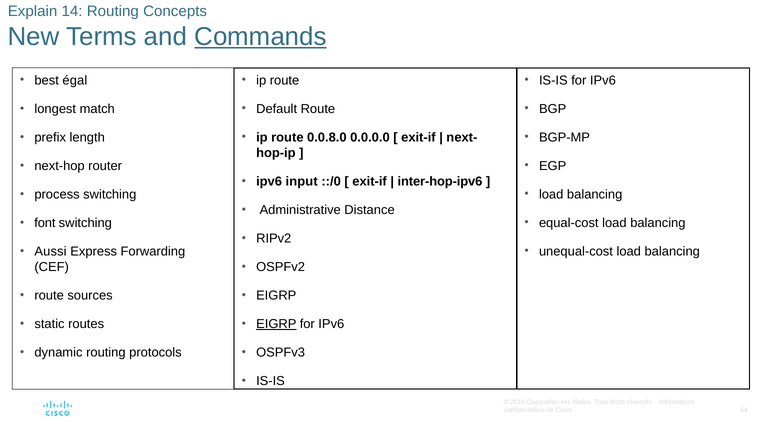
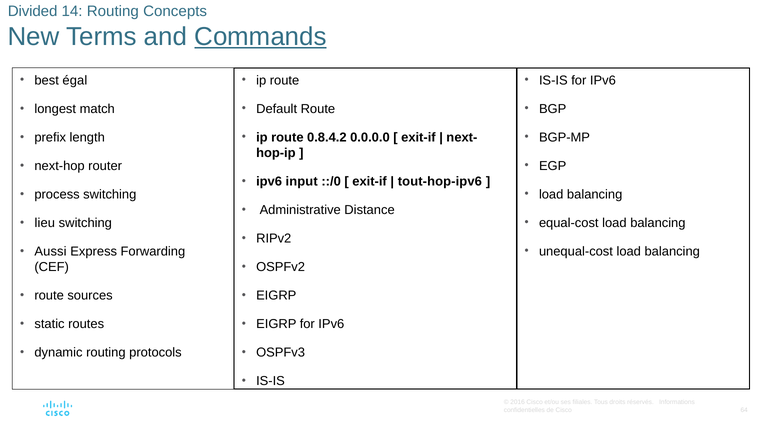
Explain: Explain -> Divided
0.0.8.0: 0.0.8.0 -> 0.8.4.2
inter-hop-ipv6: inter-hop-ipv6 -> tout-hop-ipv6
font: font -> lieu
EIGRP at (276, 324) underline: present -> none
